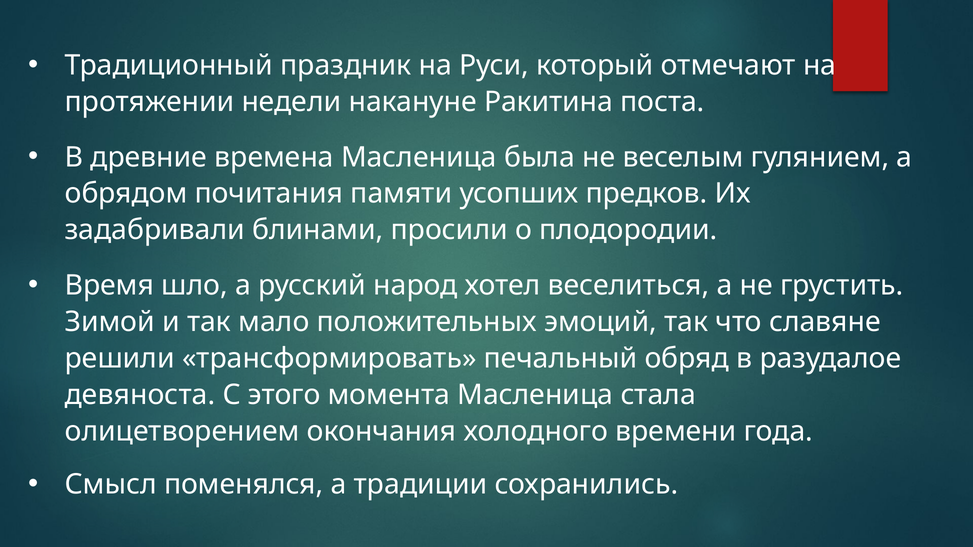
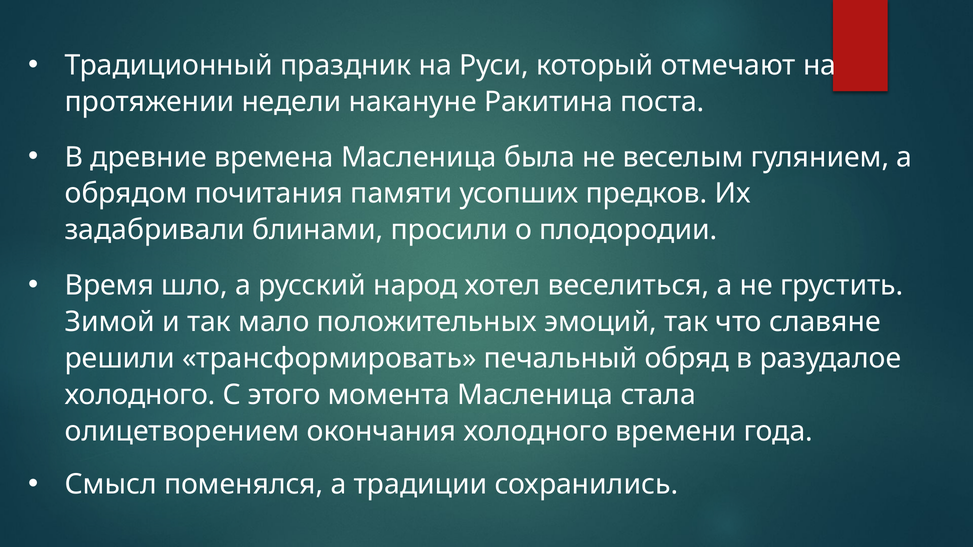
девяноста at (140, 395): девяноста -> холодного
